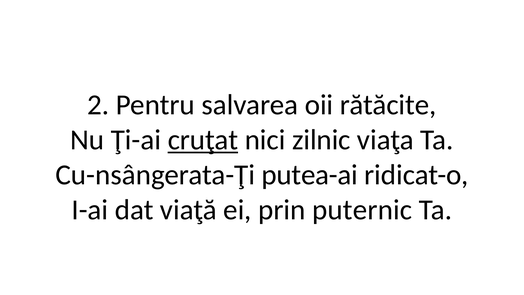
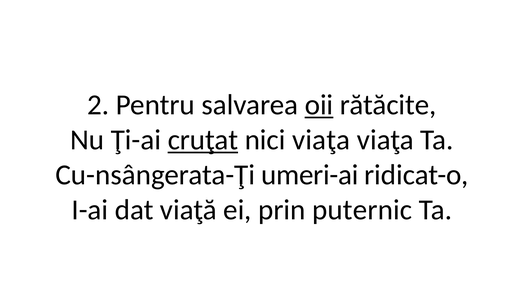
oii underline: none -> present
nici zilnic: zilnic -> viaţa
putea-ai: putea-ai -> umeri-ai
